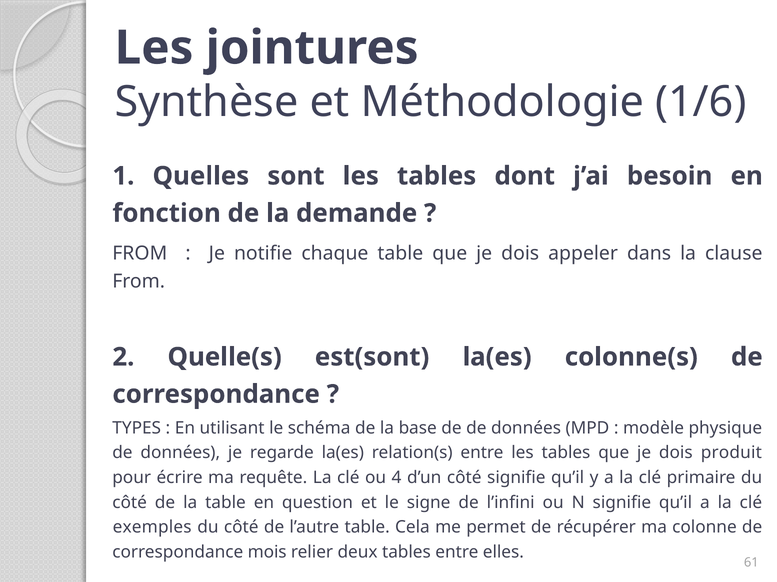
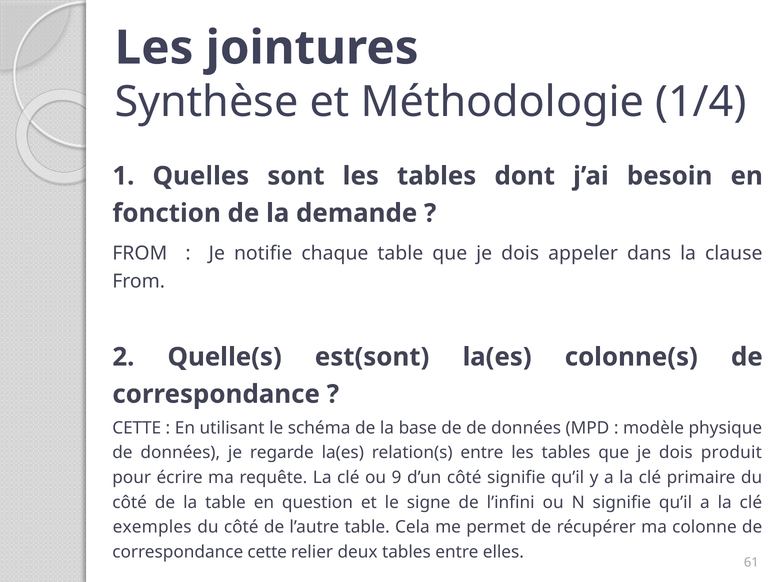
1/6: 1/6 -> 1/4
TYPES at (137, 428): TYPES -> CETTE
4: 4 -> 9
correspondance mois: mois -> cette
